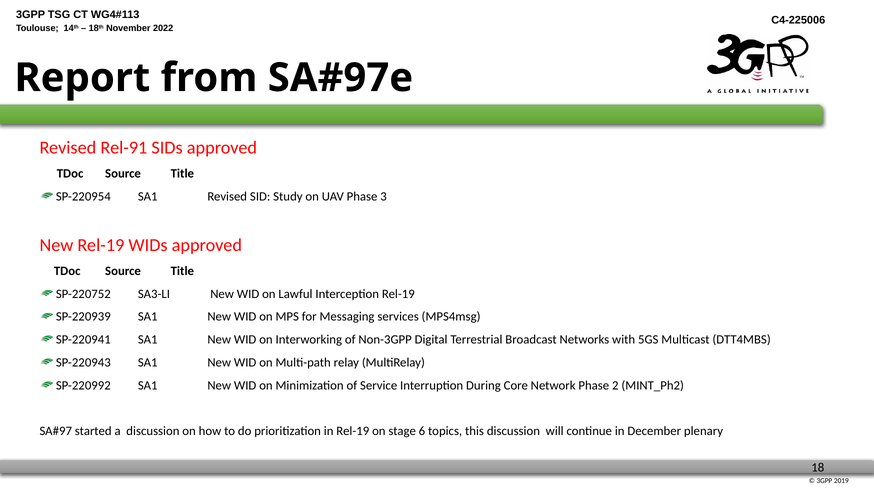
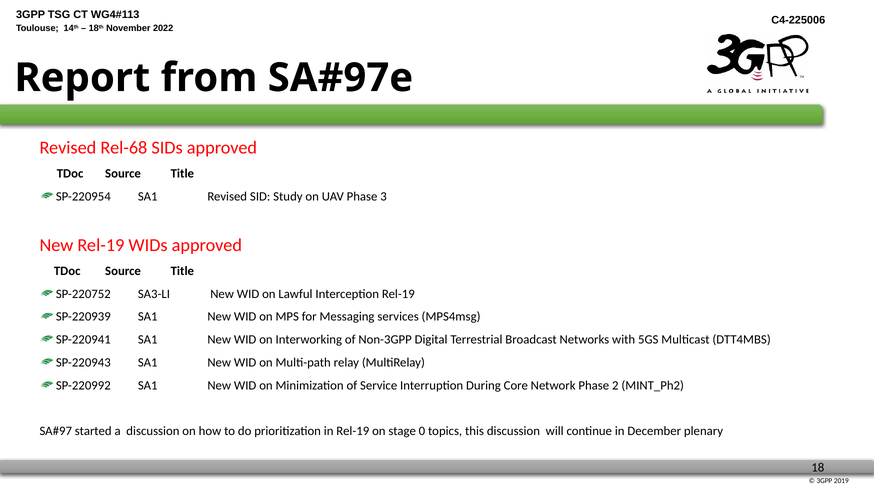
Rel-91: Rel-91 -> Rel-68
6: 6 -> 0
